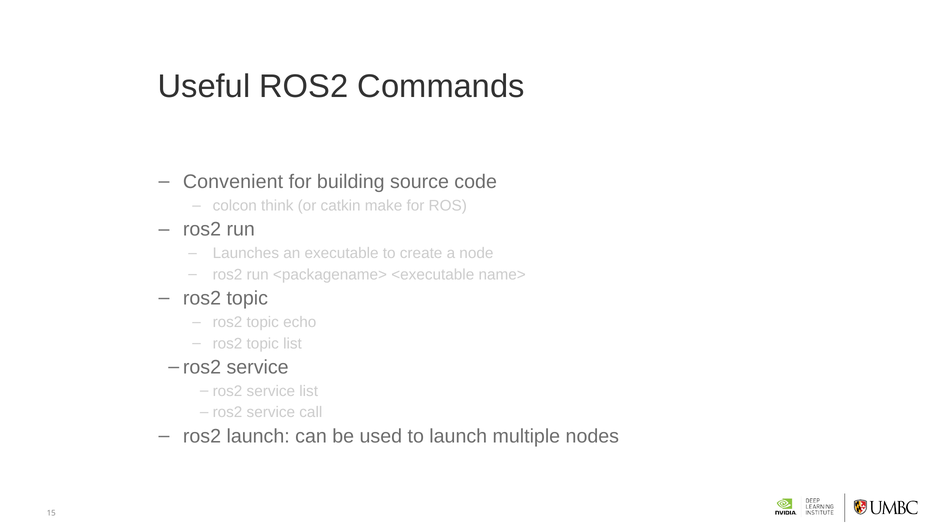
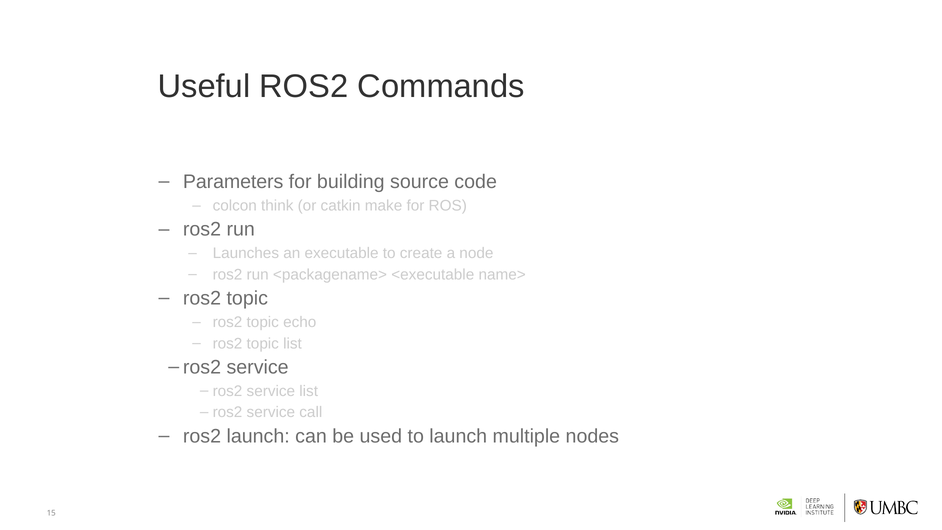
Convenient: Convenient -> Parameters
